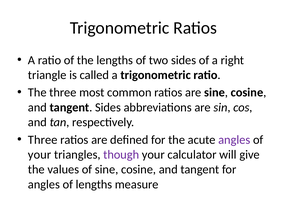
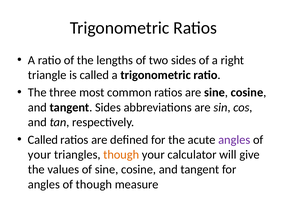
Three at (43, 139): Three -> Called
though at (121, 154) colour: purple -> orange
of lengths: lengths -> though
